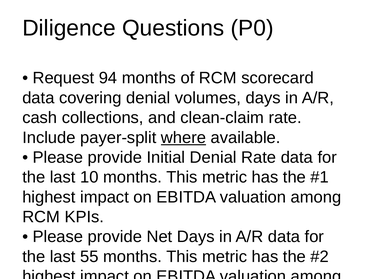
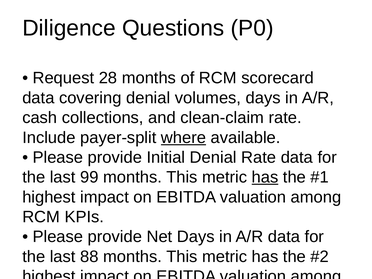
94: 94 -> 28
10: 10 -> 99
has at (265, 177) underline: none -> present
55: 55 -> 88
